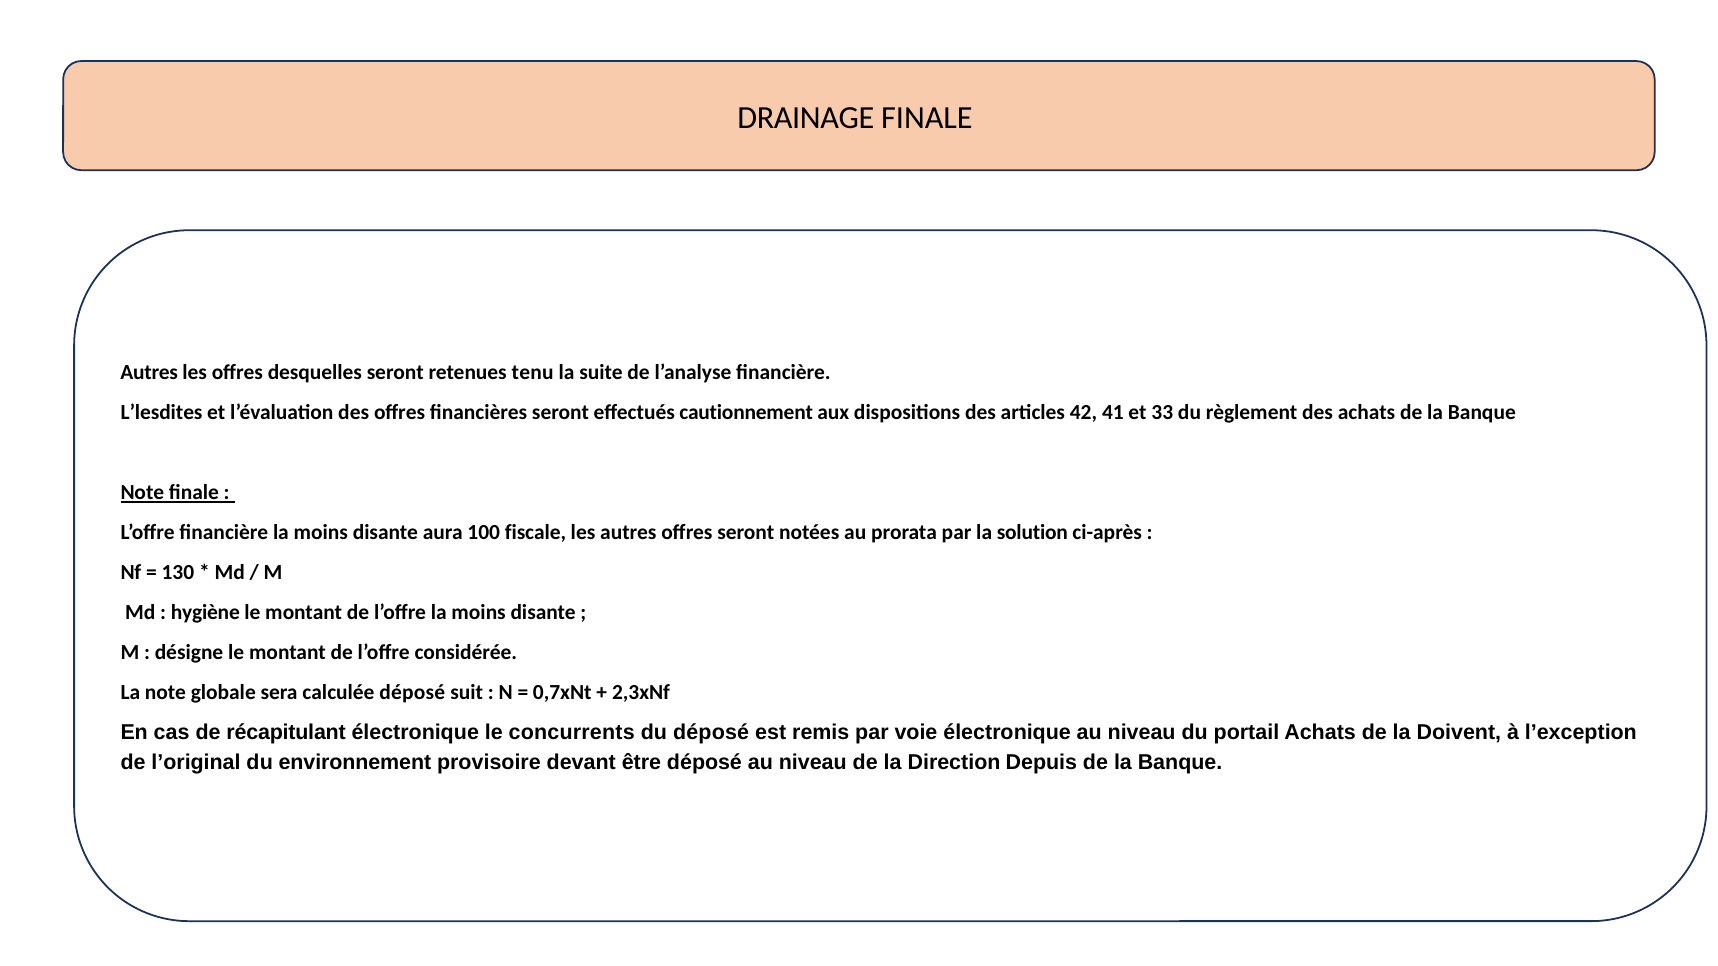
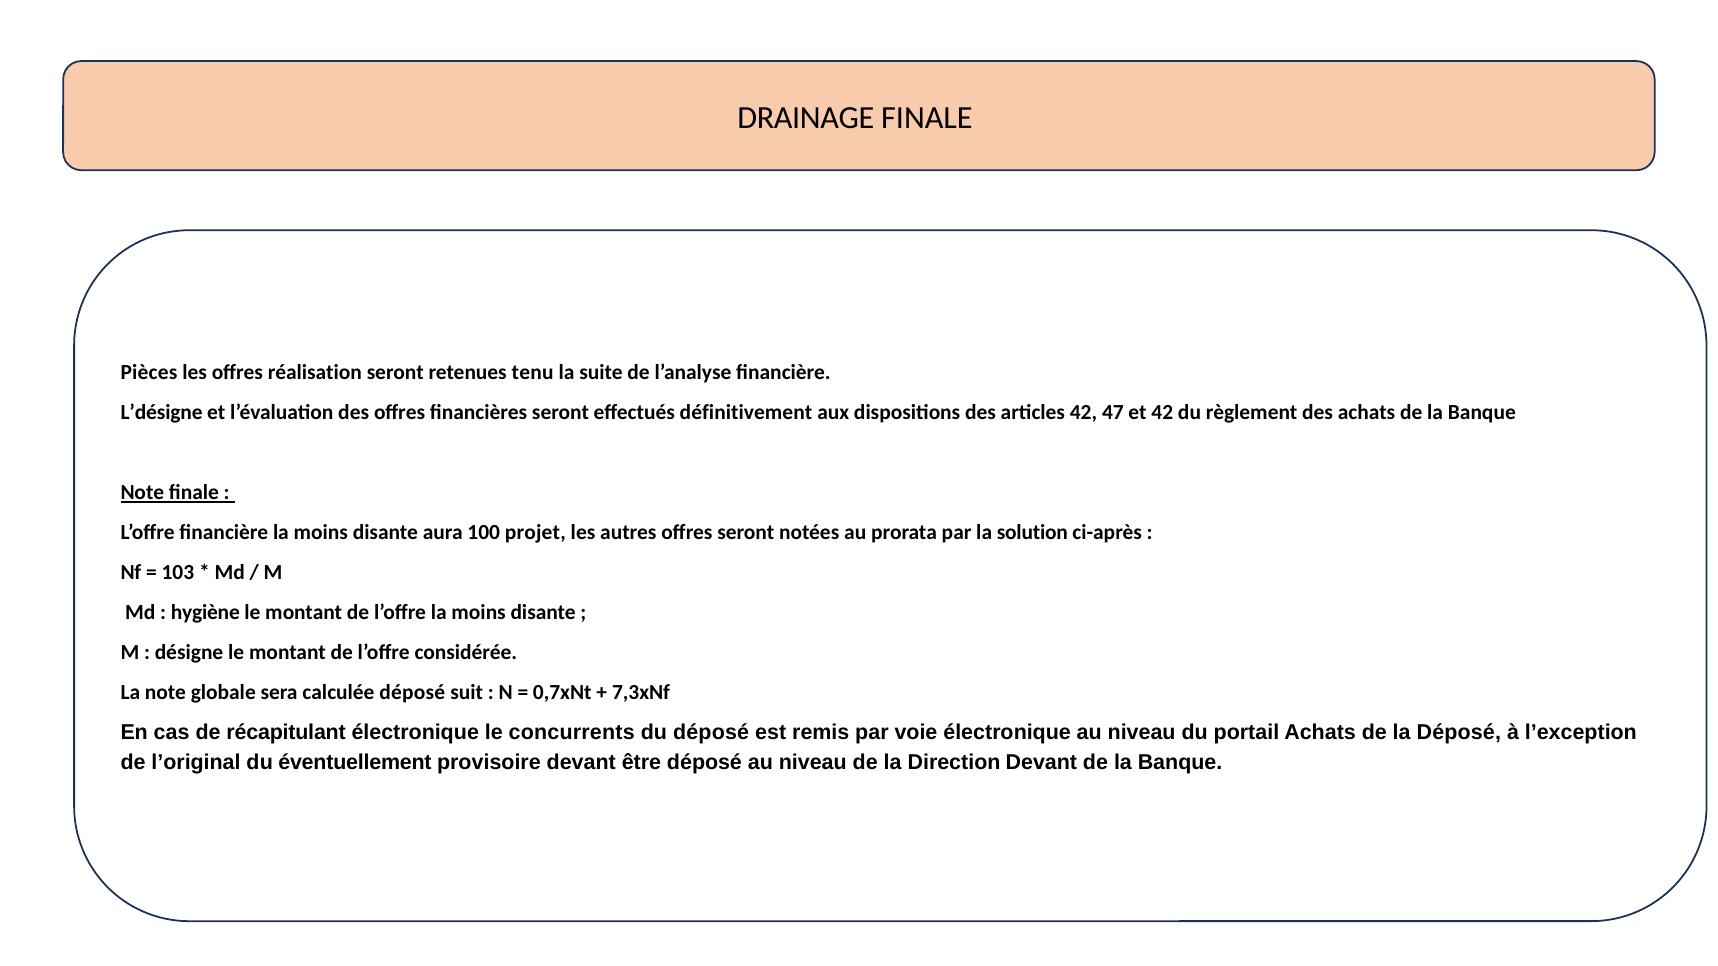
Autres at (149, 372): Autres -> Pièces
desquelles: desquelles -> réalisation
L’lesdites: L’lesdites -> L’désigne
cautionnement: cautionnement -> définitivement
41: 41 -> 47
et 33: 33 -> 42
fiscale: fiscale -> projet
130: 130 -> 103
2,3xNf: 2,3xNf -> 7,3xNf
la Doivent: Doivent -> Déposé
environnement: environnement -> éventuellement
Direction Depuis: Depuis -> Devant
